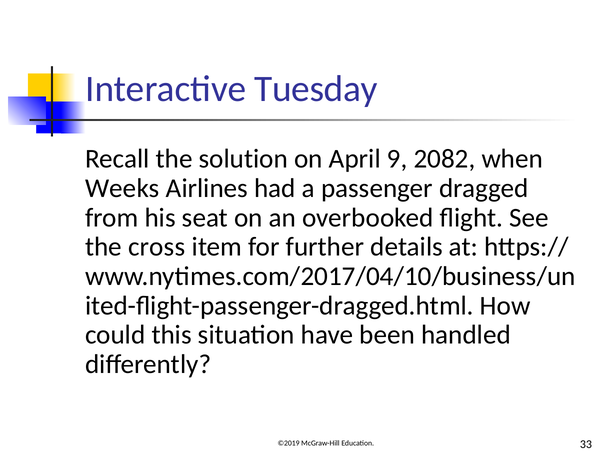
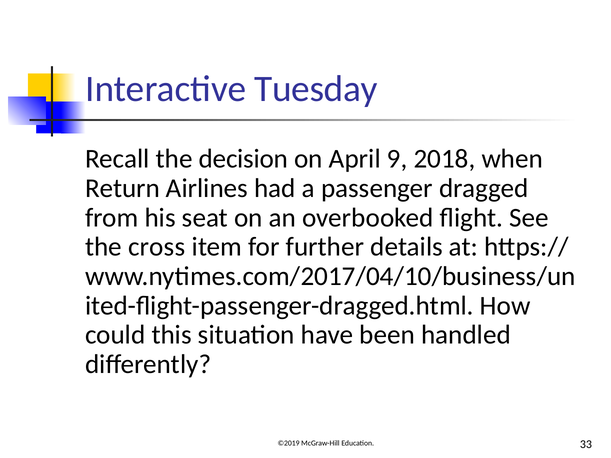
solution: solution -> decision
2082: 2082 -> 2018
Weeks: Weeks -> Return
